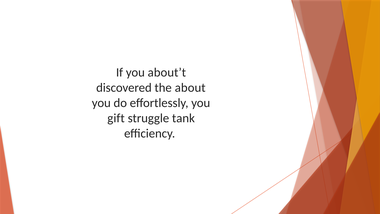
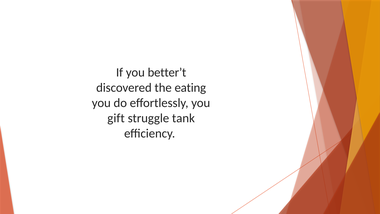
about’t: about’t -> better’t
about: about -> eating
